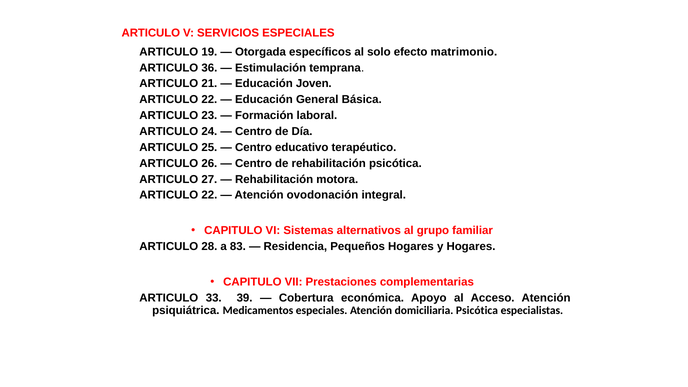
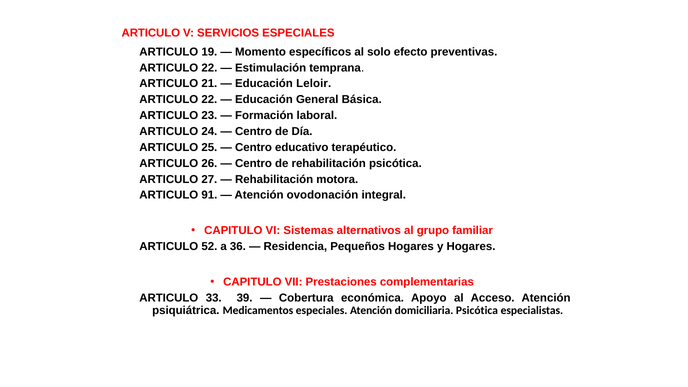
Otorgada: Otorgada -> Momento
matrimonio: matrimonio -> preventivas
36 at (209, 68): 36 -> 22
Joven: Joven -> Leloir
22 at (209, 195): 22 -> 91
28: 28 -> 52
83: 83 -> 36
